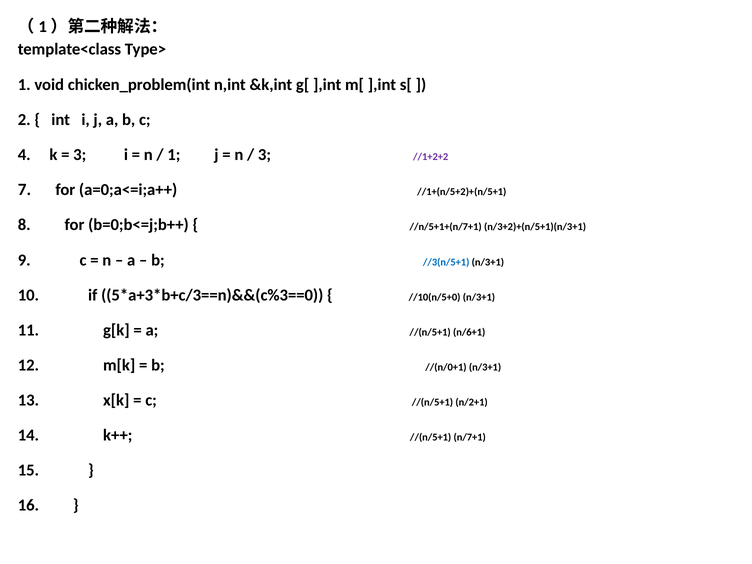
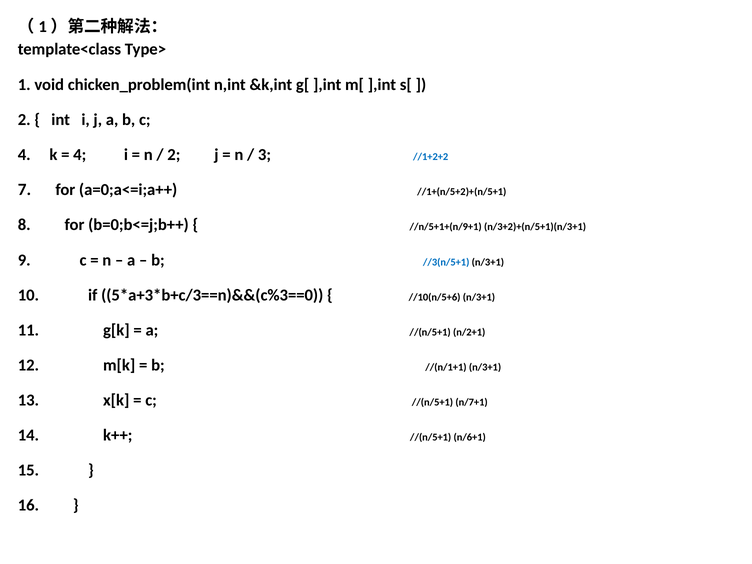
3 at (80, 155): 3 -> 4
1 at (174, 155): 1 -> 2
//1+2+2 colour: purple -> blue
//n/5+1+(n/7+1: //n/5+1+(n/7+1 -> //n/5+1+(n/9+1
//10(n/5+0: //10(n/5+0 -> //10(n/5+6
n/6+1: n/6+1 -> n/2+1
//(n/0+1: //(n/0+1 -> //(n/1+1
n/2+1: n/2+1 -> n/7+1
n/7+1: n/7+1 -> n/6+1
